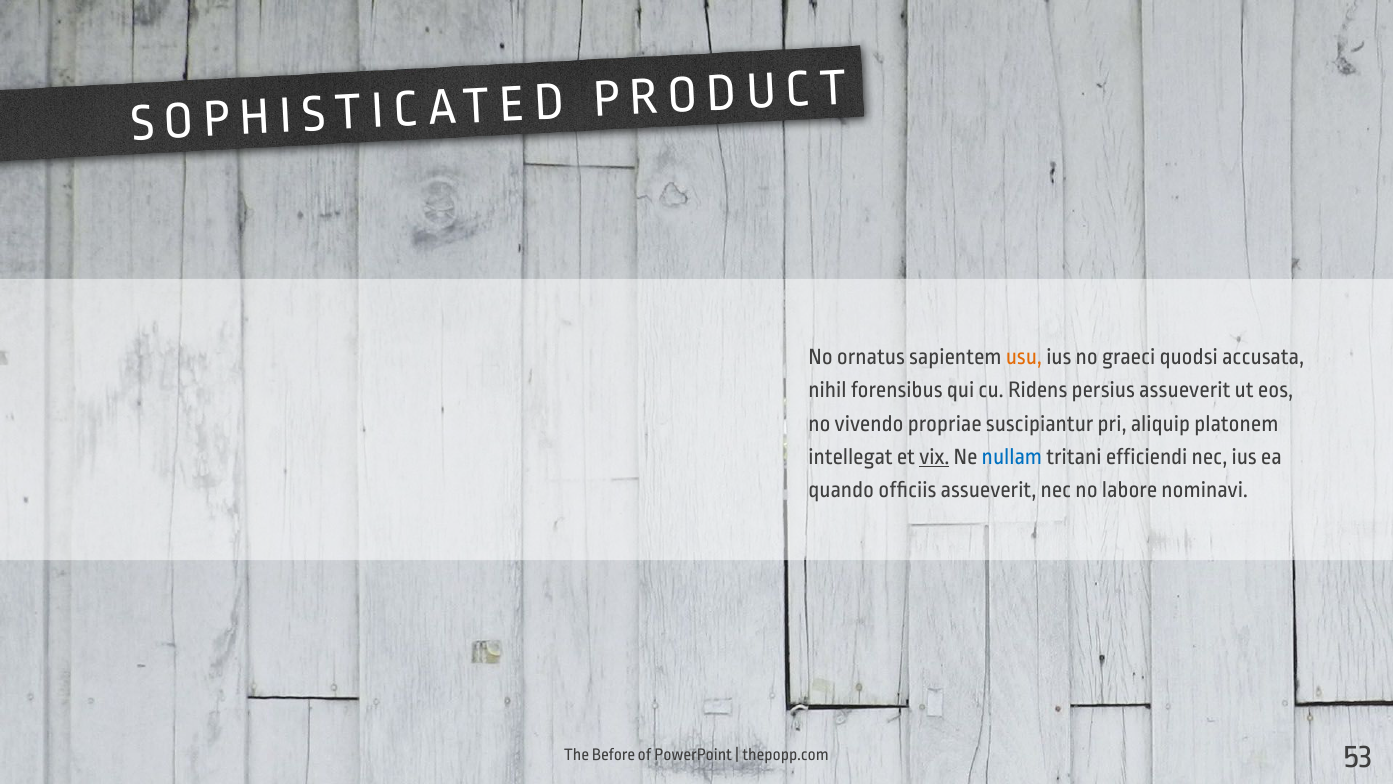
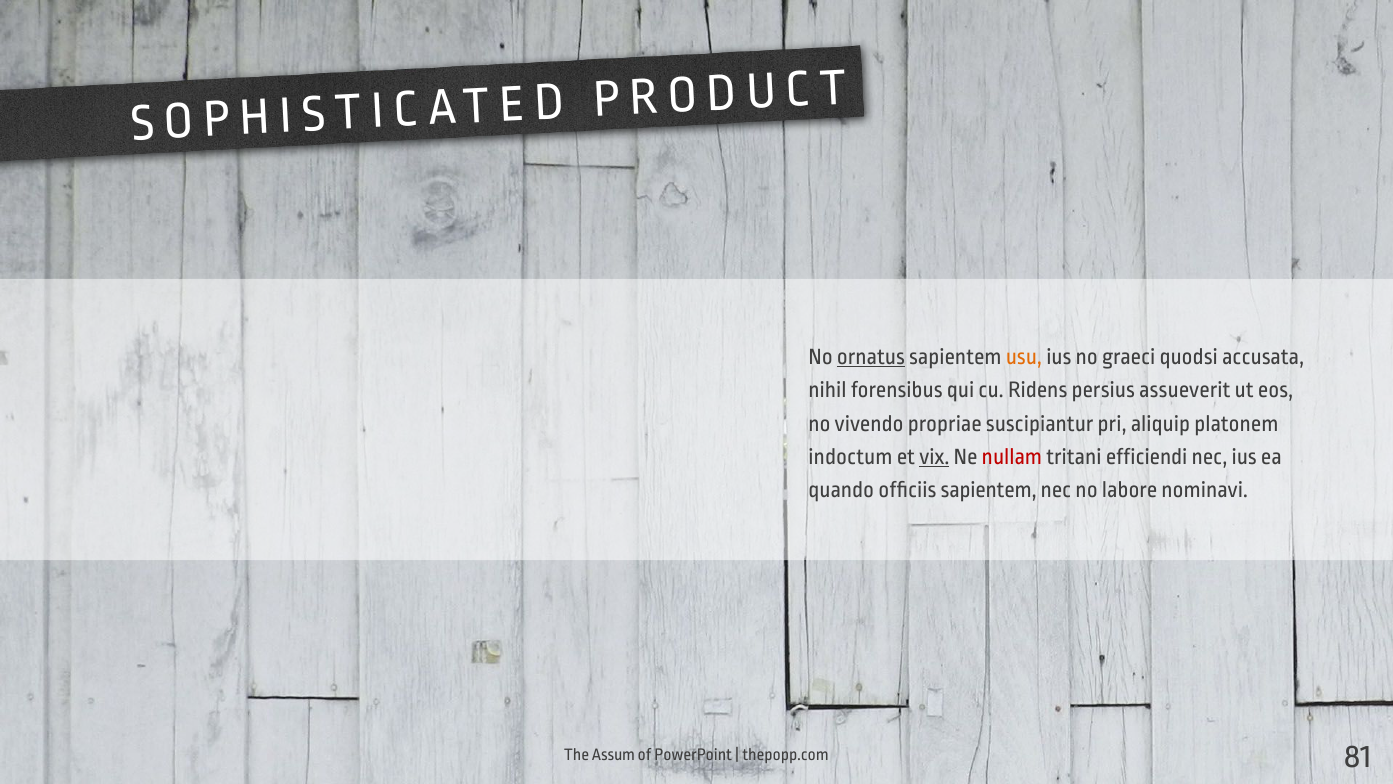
ornatus underline: none -> present
intellegat: intellegat -> indoctum
nullam colour: blue -> red
officiis assueverit: assueverit -> sapientem
Before: Before -> Assum
53: 53 -> 81
